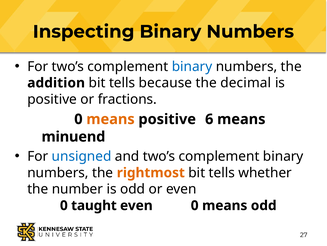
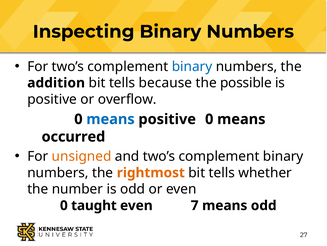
decimal: decimal -> possible
fractions: fractions -> overflow
means at (111, 119) colour: orange -> blue
positive 6: 6 -> 0
minuend: minuend -> occurred
unsigned colour: blue -> orange
0 at (195, 205): 0 -> 7
